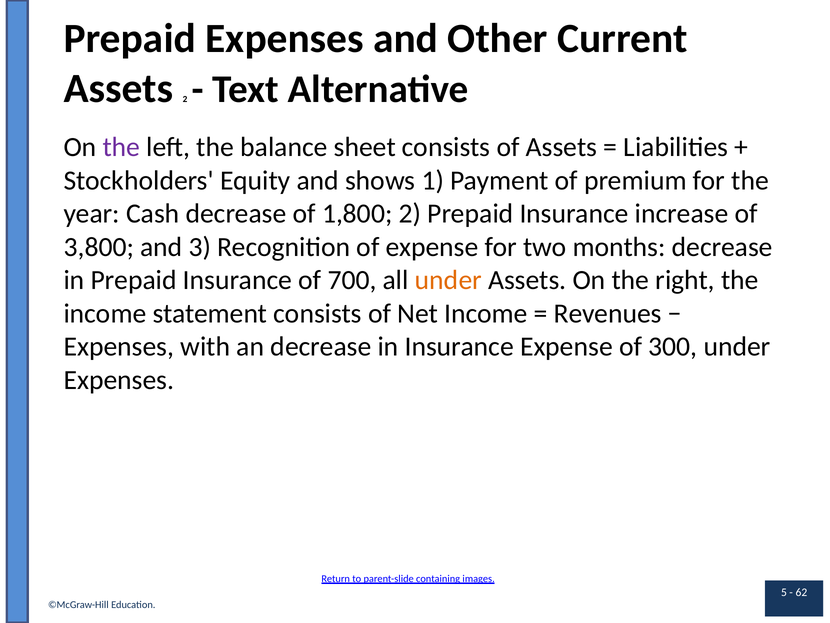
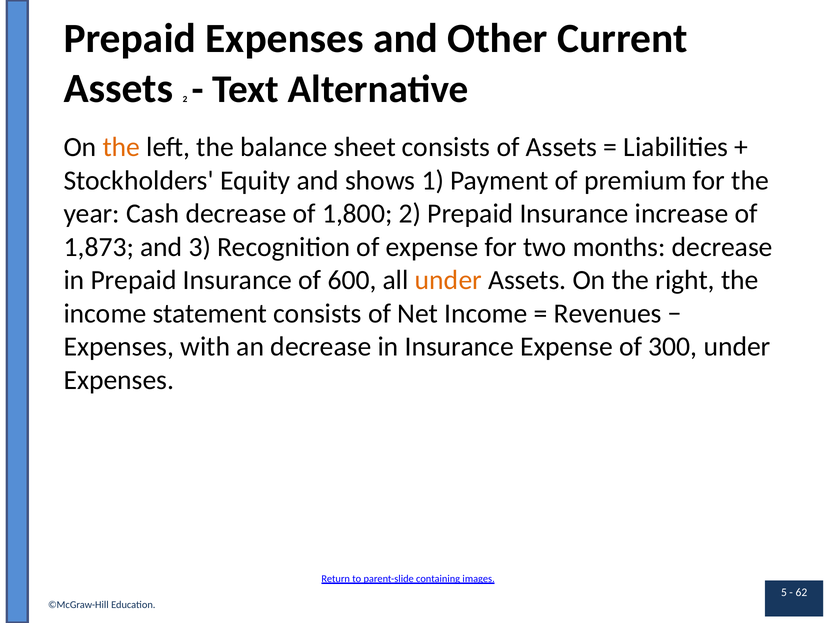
the at (121, 147) colour: purple -> orange
3,800: 3,800 -> 1,873
700: 700 -> 600
